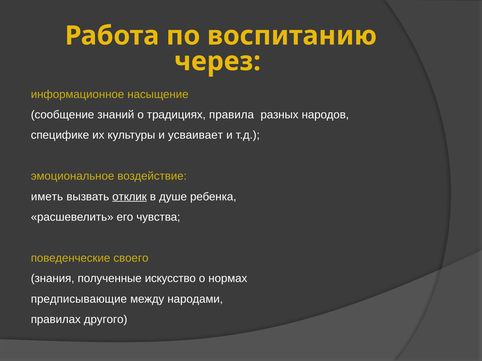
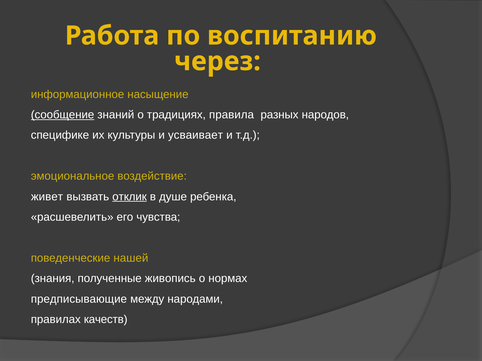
сообщение underline: none -> present
иметь: иметь -> живет
своего: своего -> нашей
искусство: искусство -> живопись
другого: другого -> качеств
